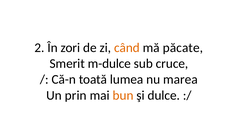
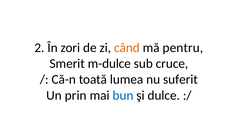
păcate: păcate -> pentru
marea: marea -> suferit
bun colour: orange -> blue
